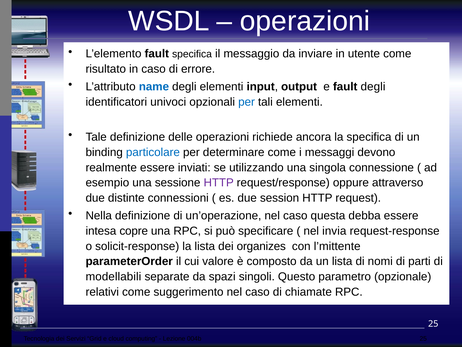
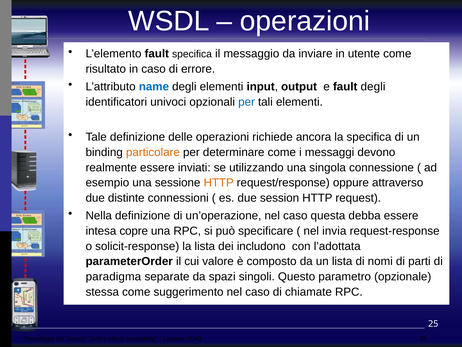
particolare colour: blue -> orange
HTTP at (219, 183) colour: purple -> orange
organizes: organizes -> includono
l’mittente: l’mittente -> l’adottata
modellabili: modellabili -> paradigma
relativi: relativi -> stessa
